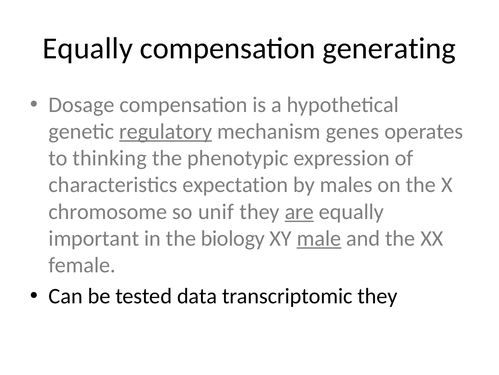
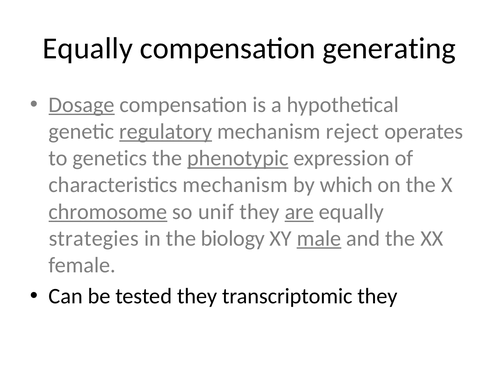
Dosage underline: none -> present
genes: genes -> reject
thinking: thinking -> genetics
phenotypic underline: none -> present
characteristics expectation: expectation -> mechanism
males: males -> which
chromosome underline: none -> present
important: important -> strategies
tested data: data -> they
